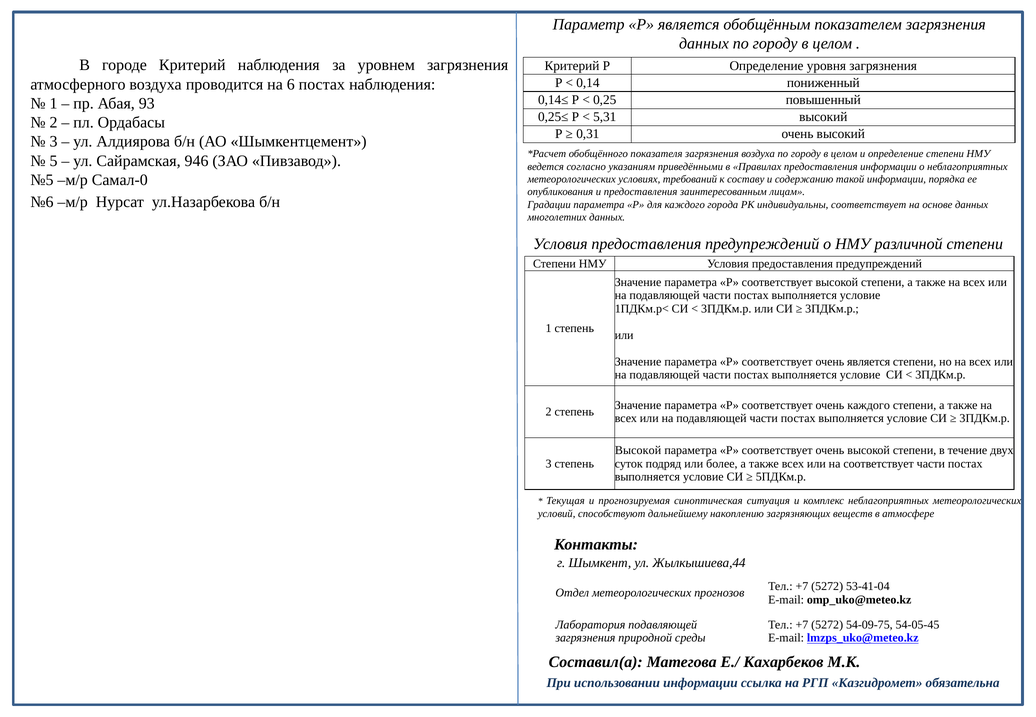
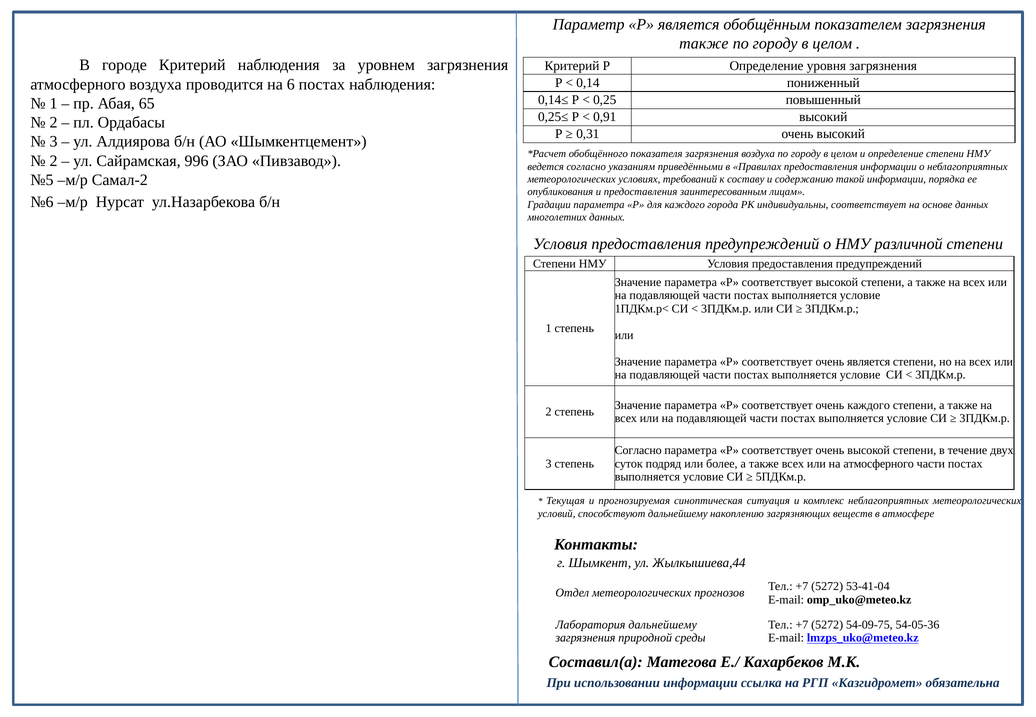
данных at (704, 43): данных -> также
93: 93 -> 65
5,31: 5,31 -> 0,91
5 at (53, 161): 5 -> 2
946: 946 -> 996
Самал-0: Самал-0 -> Самал-2
Высокой at (638, 451): Высокой -> Согласно
на соответствует: соответствует -> атмосферного
Лаборатория подавляющей: подавляющей -> дальнейшему
54-05-45: 54-05-45 -> 54-05-36
